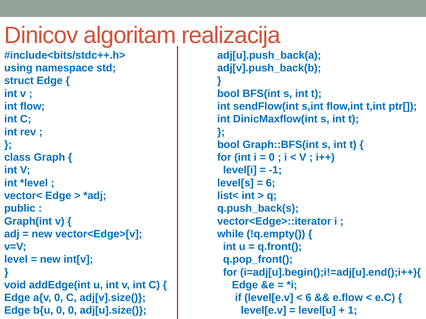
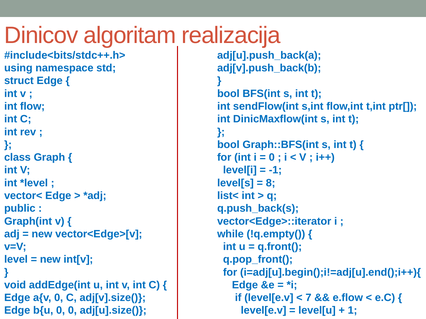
6 at (271, 183): 6 -> 8
6 at (308, 298): 6 -> 7
